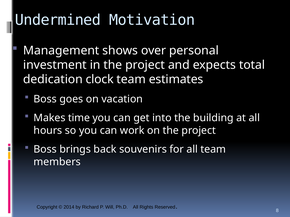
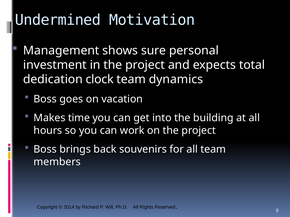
over: over -> sure
estimates: estimates -> dynamics
